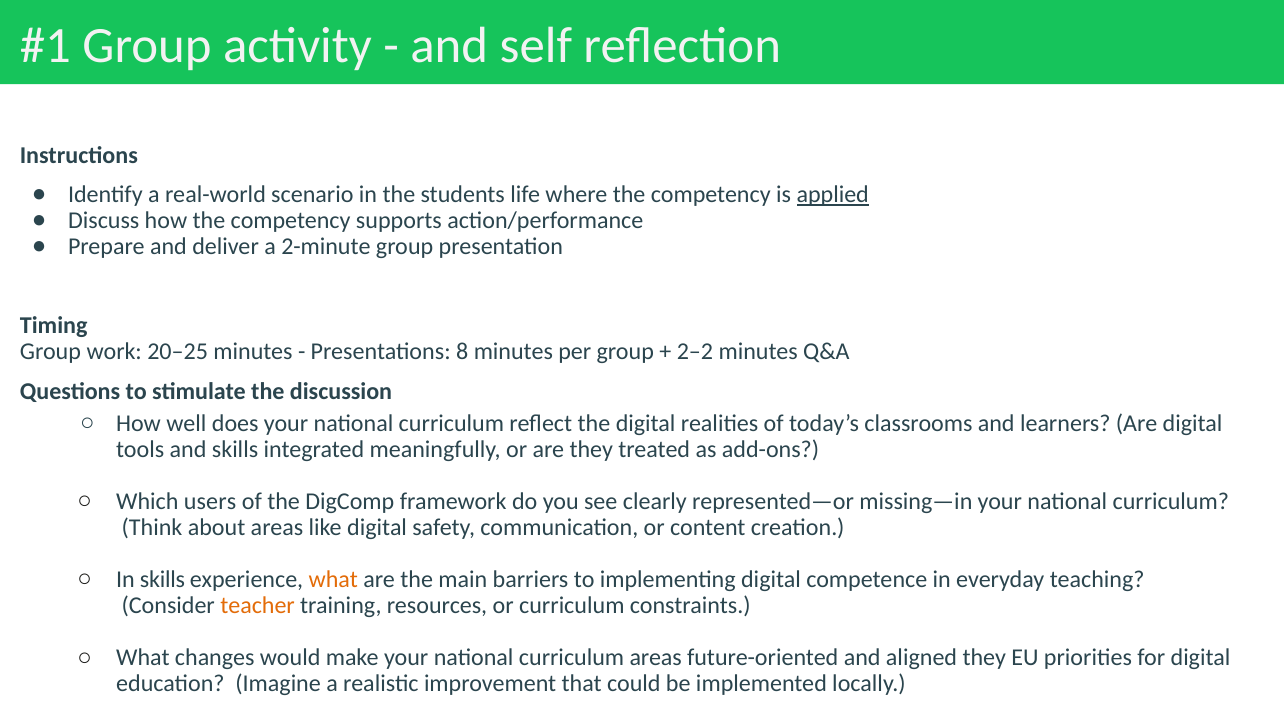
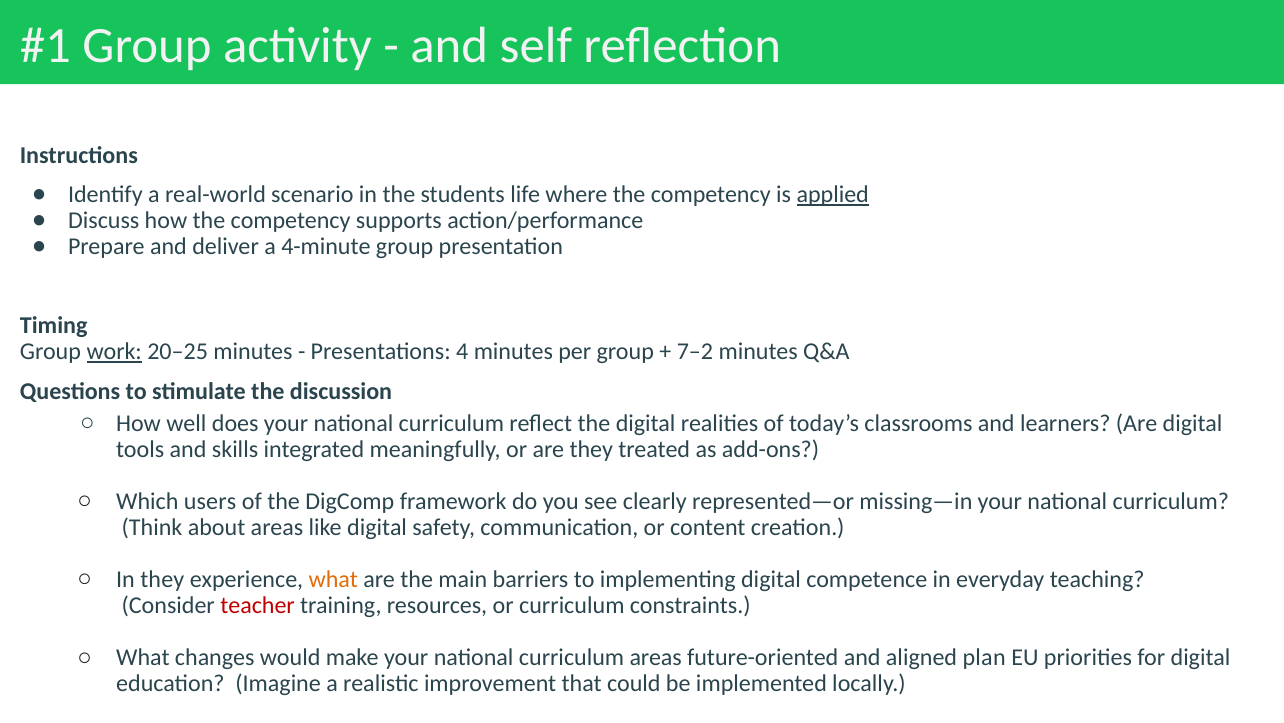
2-minute: 2-minute -> 4-minute
work underline: none -> present
8: 8 -> 4
2–2: 2–2 -> 7–2
In skills: skills -> they
teacher colour: orange -> red
aligned they: they -> plan
